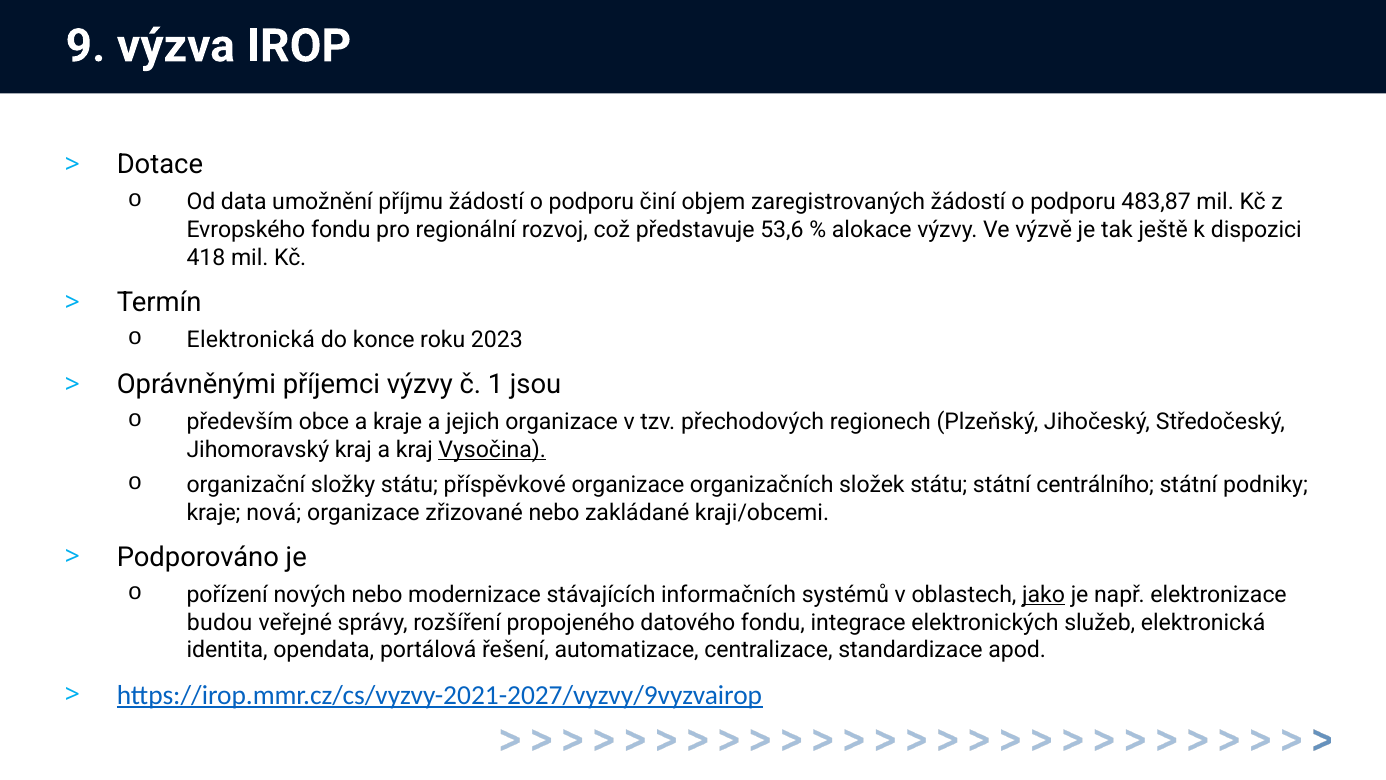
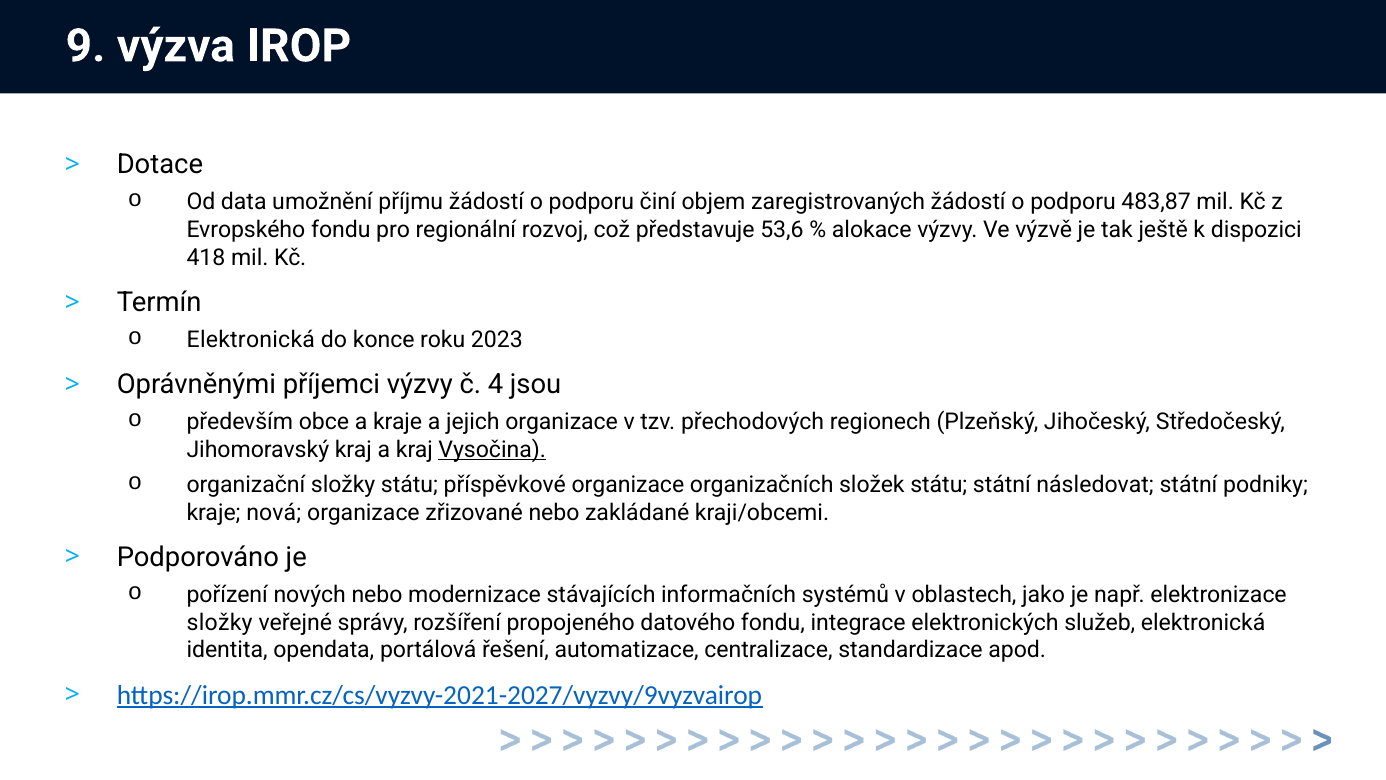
1: 1 -> 4
centrálního: centrálního -> následovat
jako underline: present -> none
budou at (220, 622): budou -> složky
